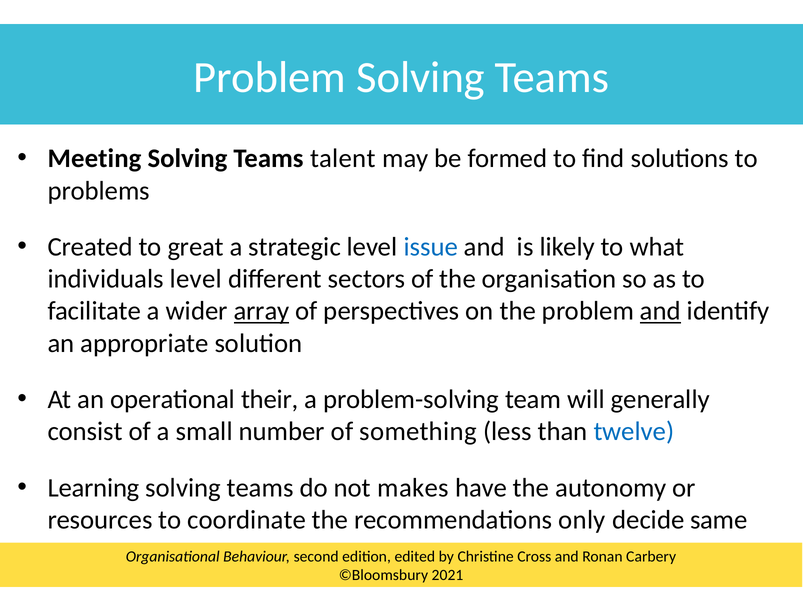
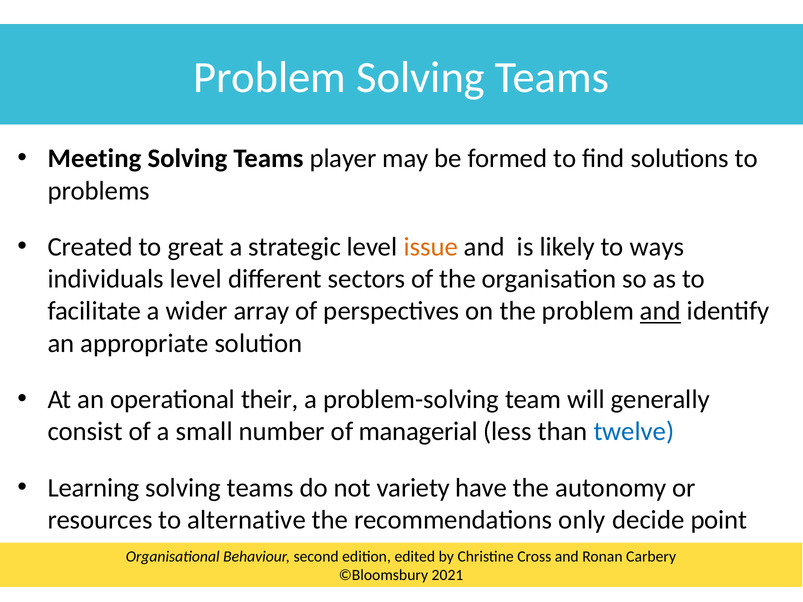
talent: talent -> player
issue colour: blue -> orange
what: what -> ways
array underline: present -> none
something: something -> managerial
makes: makes -> variety
coordinate: coordinate -> alternative
same: same -> point
